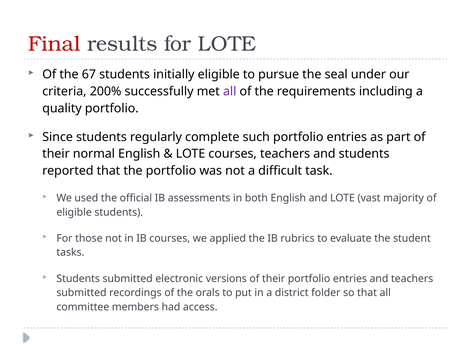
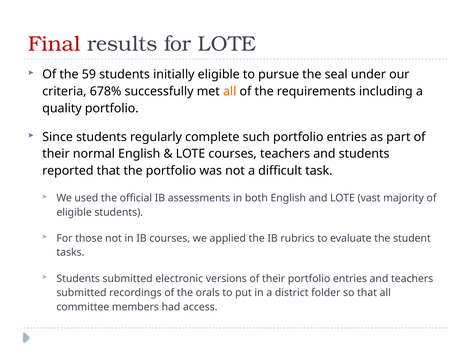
67: 67 -> 59
200%: 200% -> 678%
all at (230, 91) colour: purple -> orange
